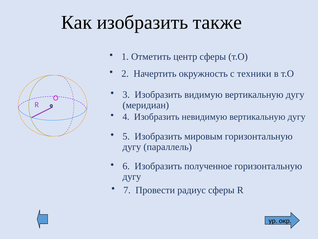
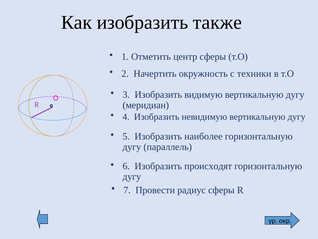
мировым: мировым -> наиболее
полученное: полученное -> происходят
